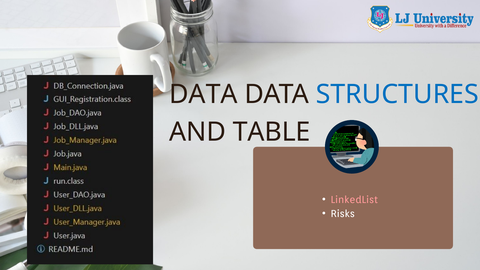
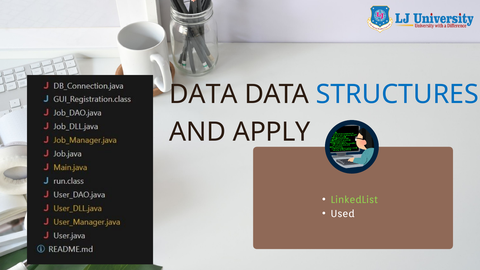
TABLE: TABLE -> APPLY
LinkedList colour: pink -> light green
Risks: Risks -> Used
